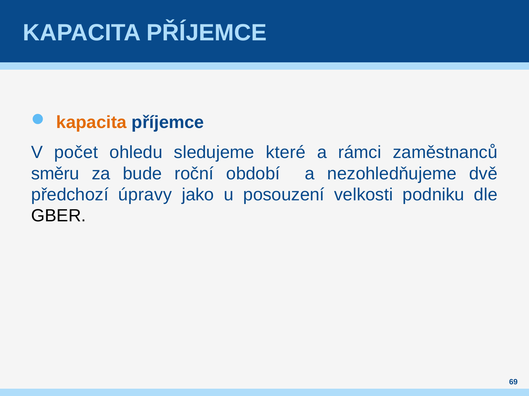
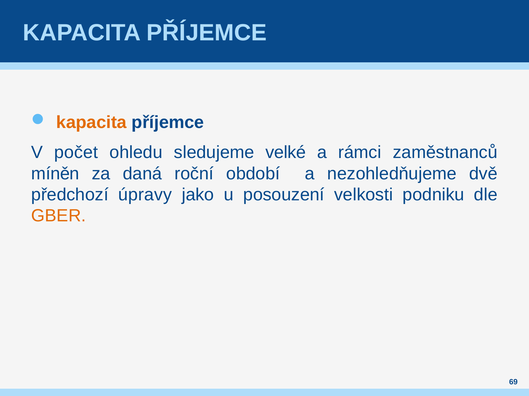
které: které -> velké
směru: směru -> míněn
bude: bude -> daná
GBER colour: black -> orange
